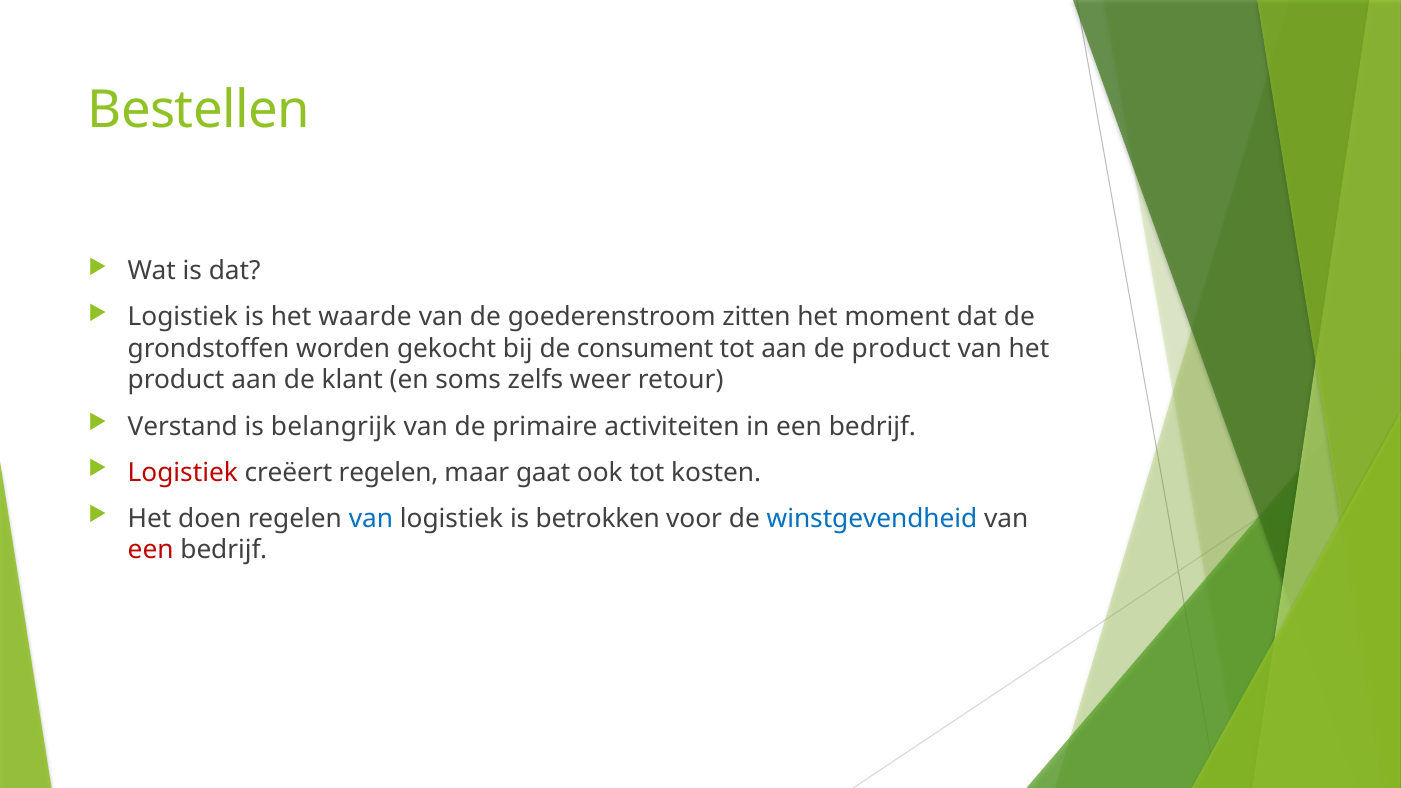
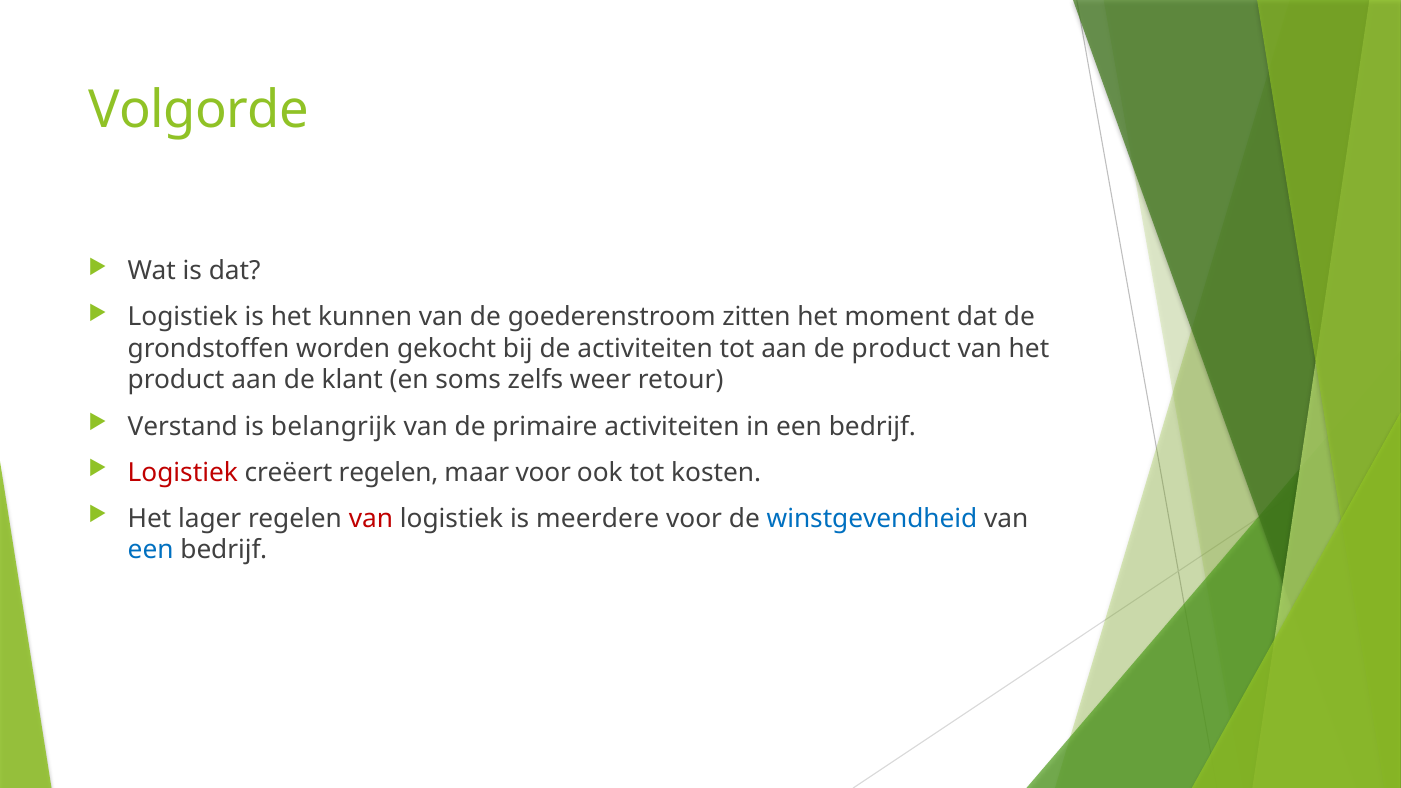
Bestellen: Bestellen -> Volgorde
waarde: waarde -> kunnen
de consument: consument -> activiteiten
maar gaat: gaat -> voor
doen: doen -> lager
van at (371, 519) colour: blue -> red
betrokken: betrokken -> meerdere
een at (151, 550) colour: red -> blue
